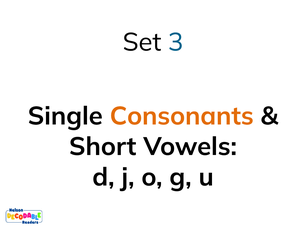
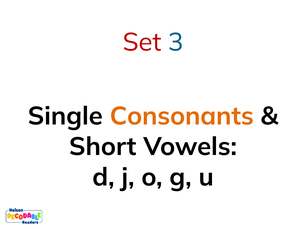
Set colour: black -> red
